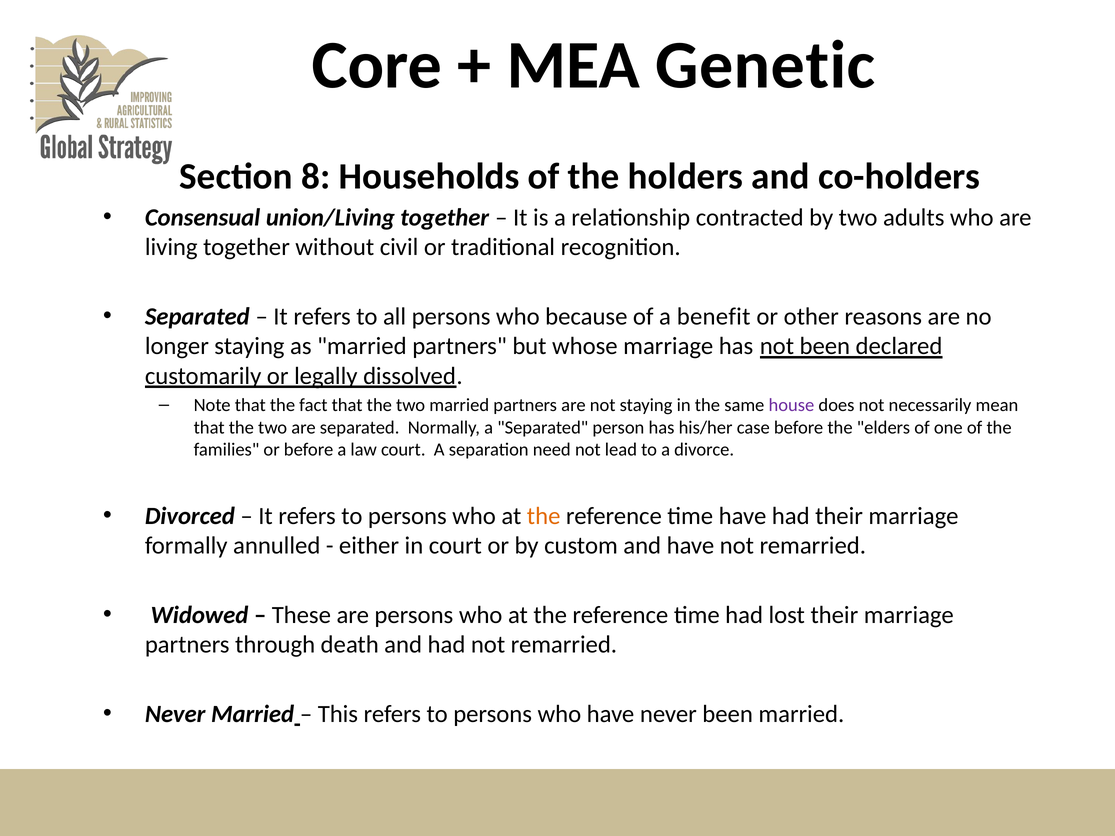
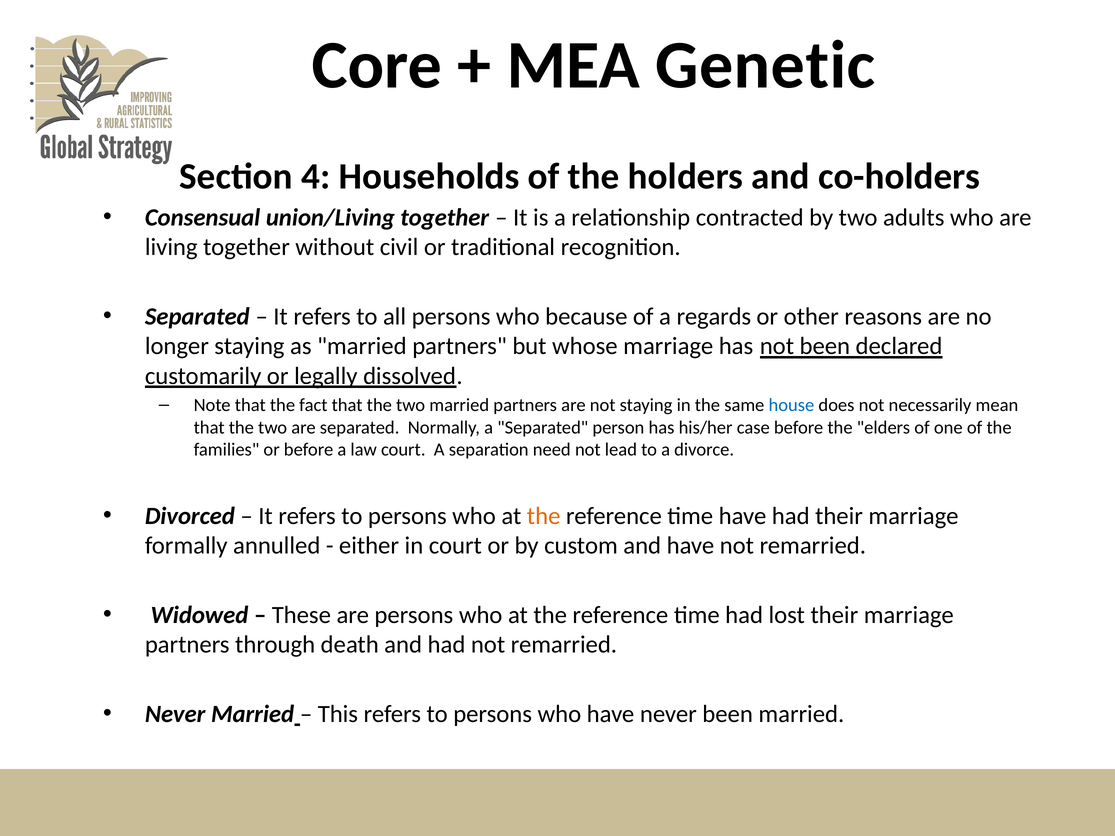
8: 8 -> 4
benefit: benefit -> regards
house colour: purple -> blue
